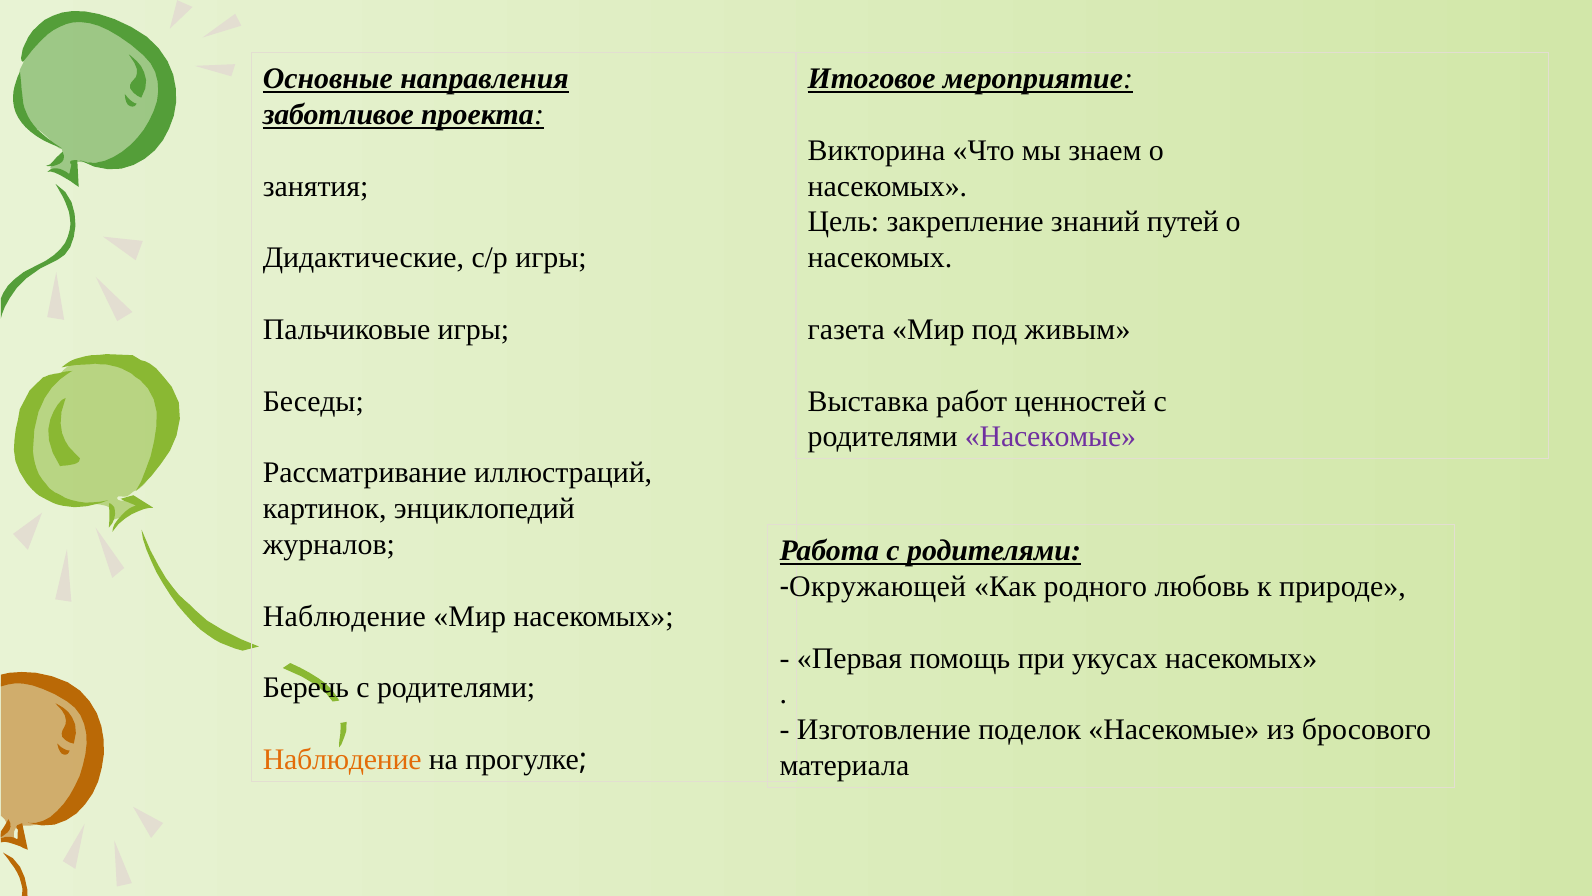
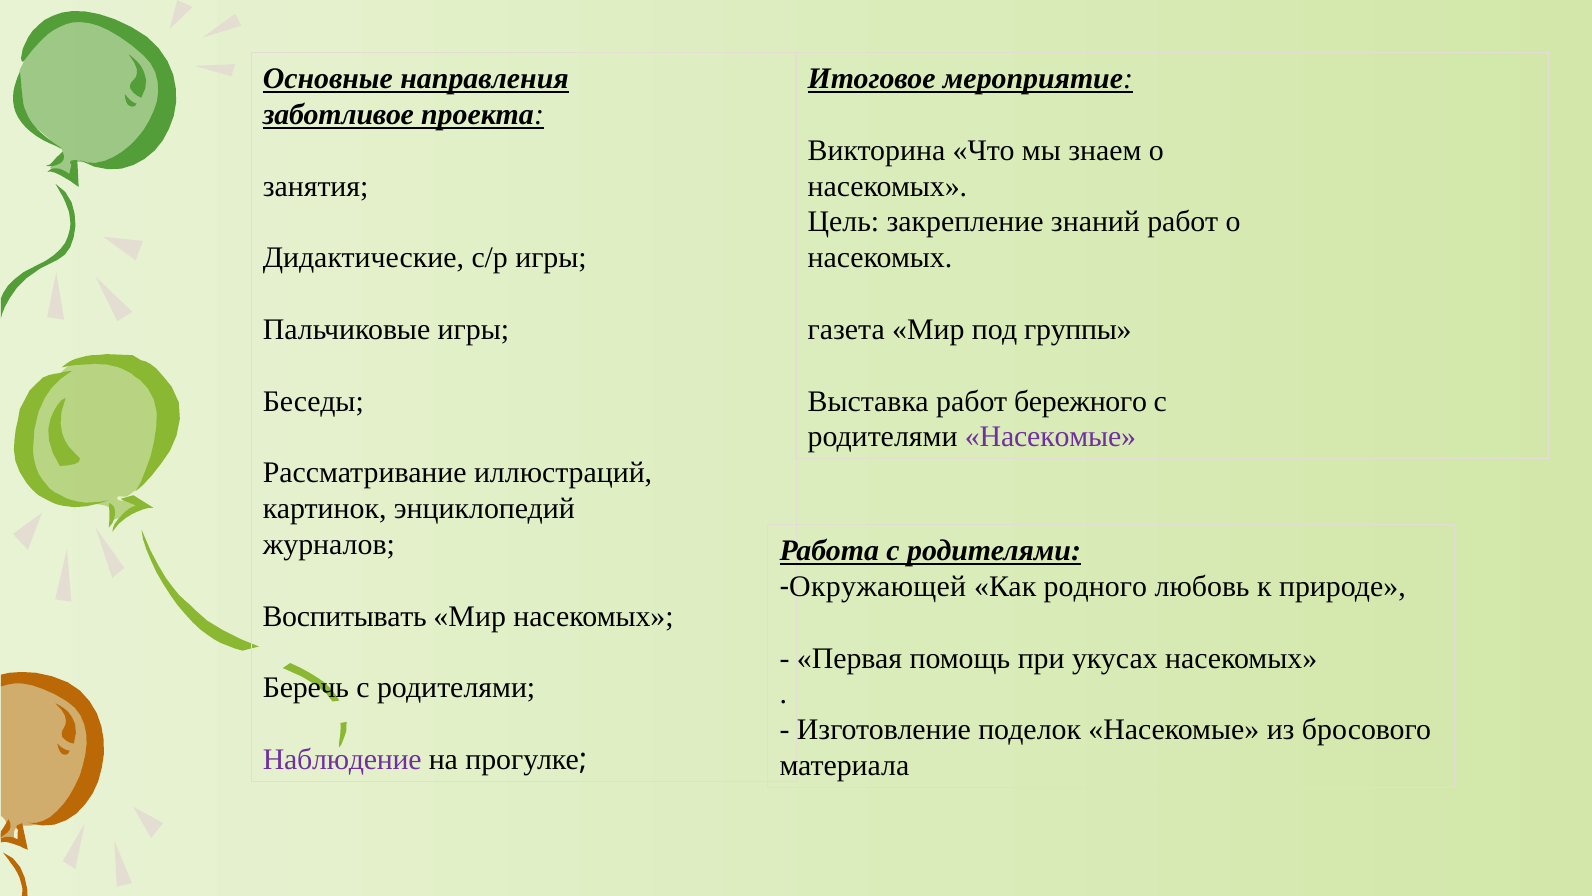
знаний путей: путей -> работ
живым: живым -> группы
ценностей: ценностей -> бережного
Наблюдение at (344, 616): Наблюдение -> Воспитывать
Наблюдение at (342, 759) colour: orange -> purple
